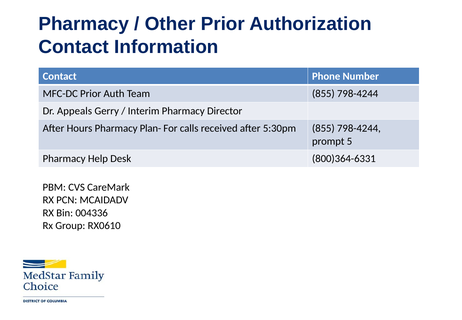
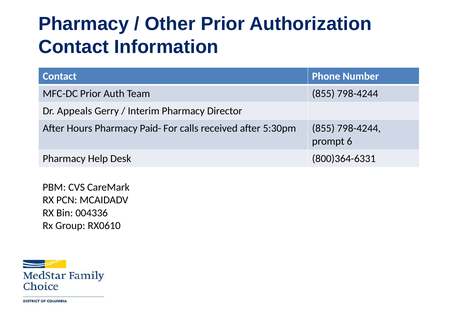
Plan-: Plan- -> Paid-
5: 5 -> 6
